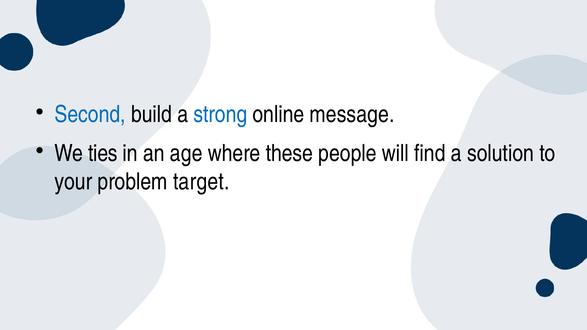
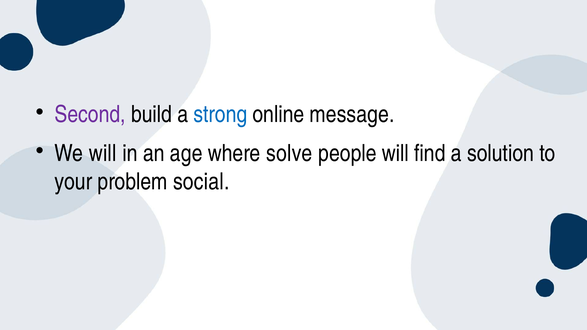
Second colour: blue -> purple
We ties: ties -> will
these: these -> solve
target: target -> social
